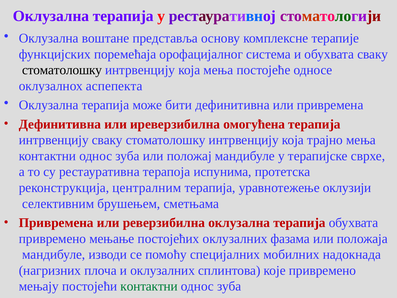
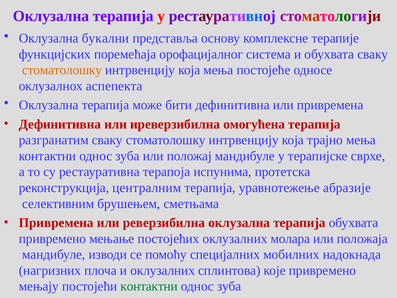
воштане: воштане -> букални
стоматолошку at (62, 70) colour: black -> orange
интрвенцију at (54, 140): интрвенцију -> разгранатим
оклузији: оклузији -> абразије
фазама: фазама -> молара
